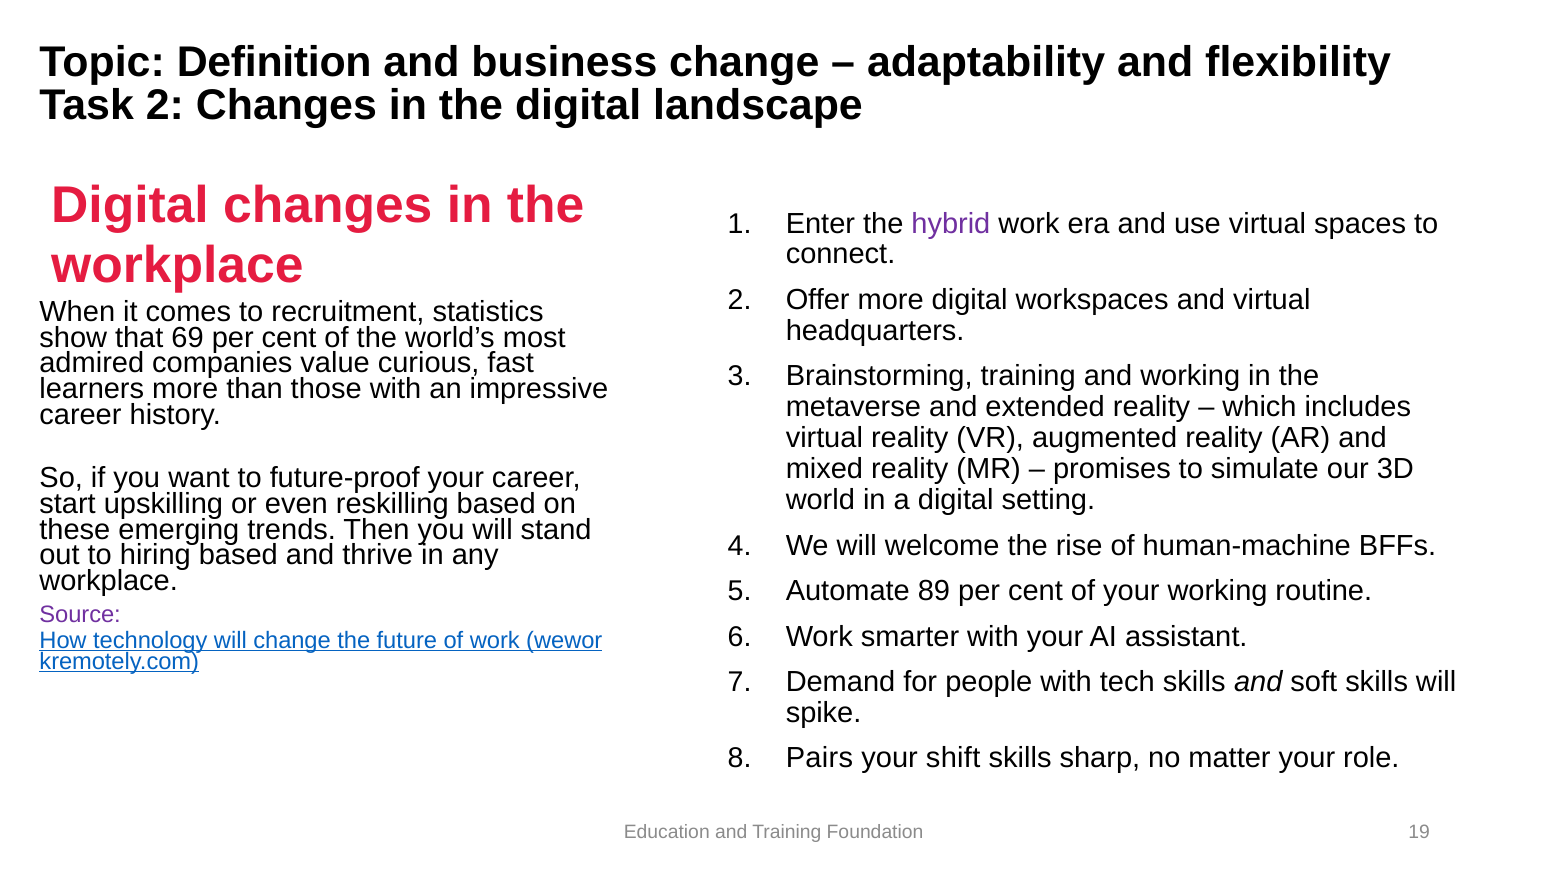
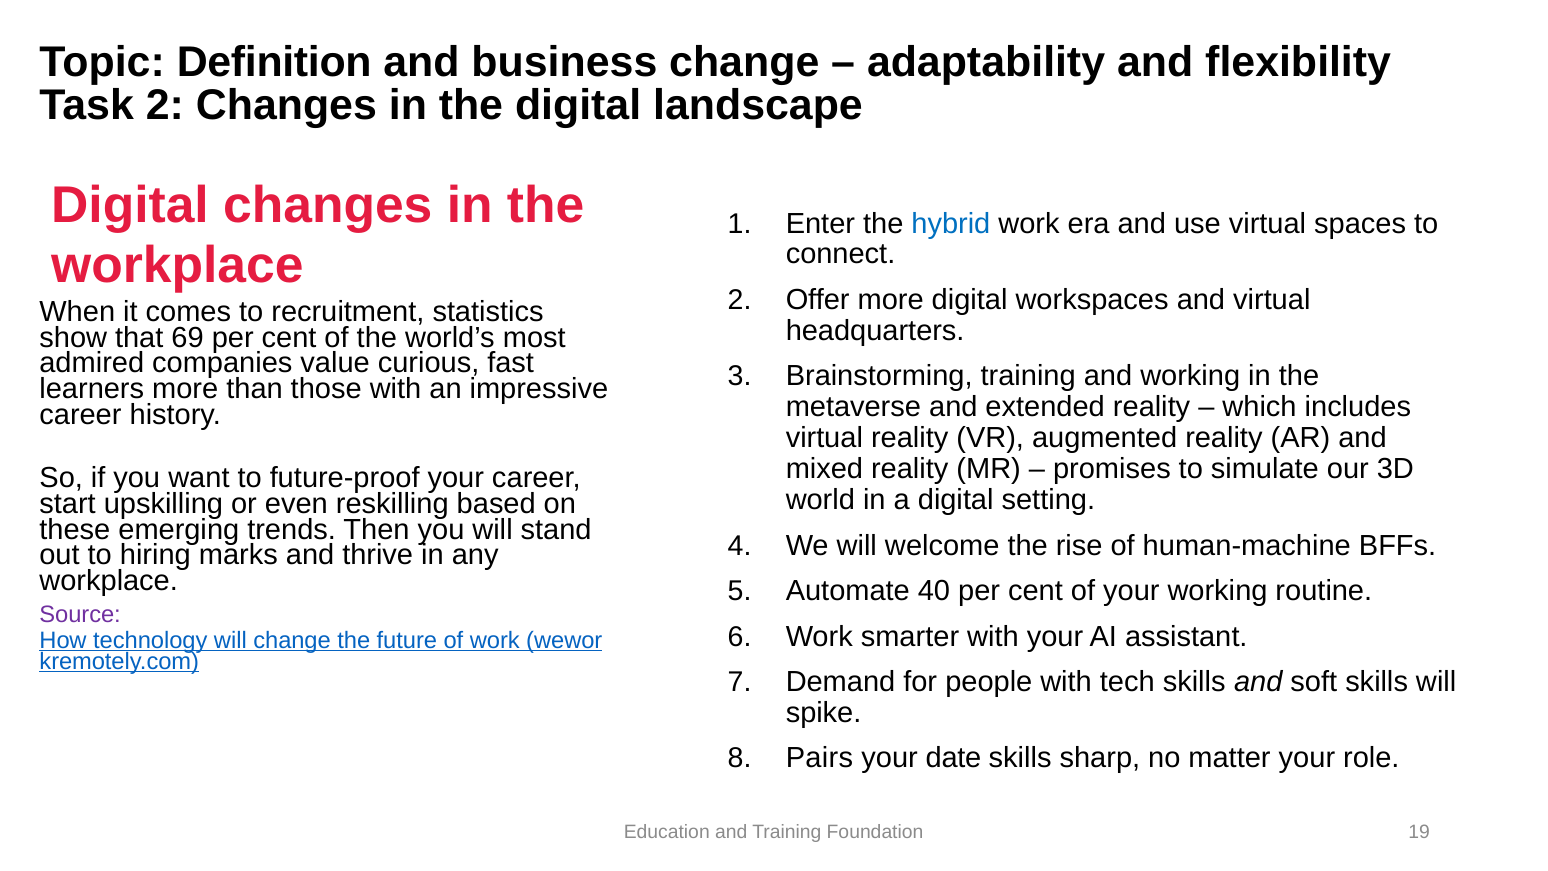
hybrid colour: purple -> blue
hiring based: based -> marks
89: 89 -> 40
shift: shift -> date
